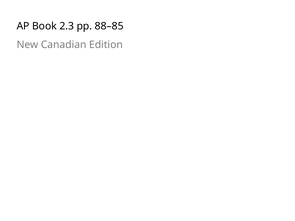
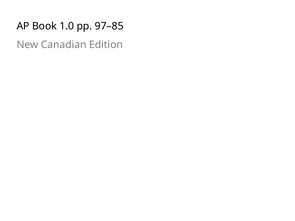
2.3: 2.3 -> 1.0
88–85: 88–85 -> 97–85
